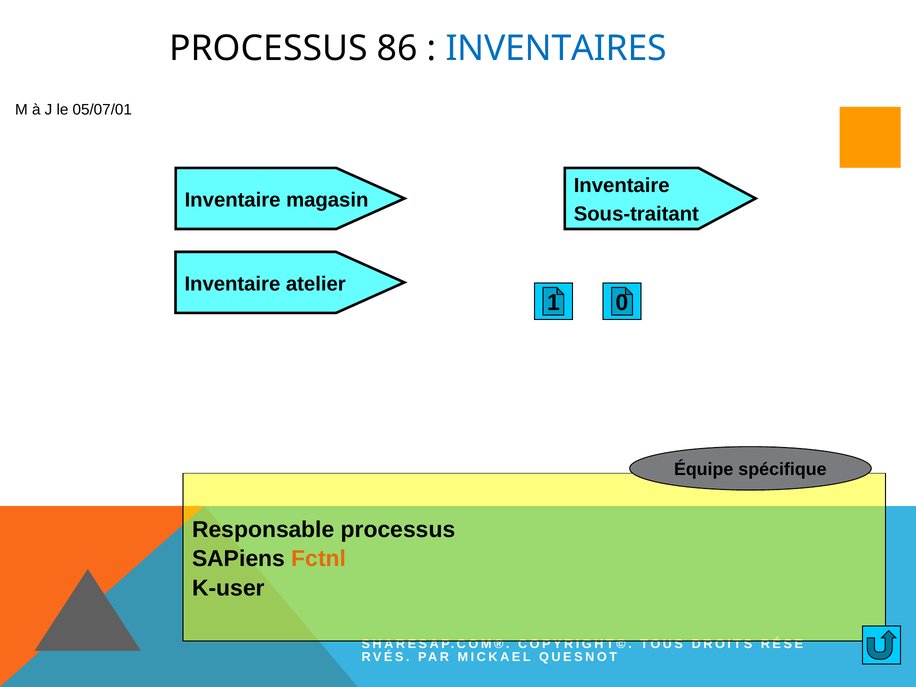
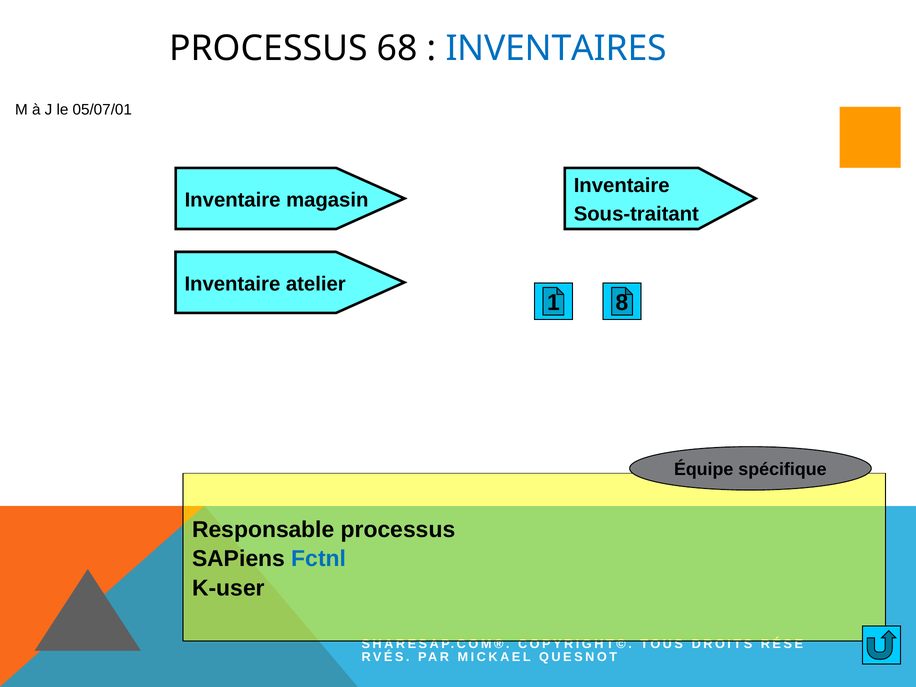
86: 86 -> 68
0: 0 -> 8
Fctnl colour: orange -> blue
